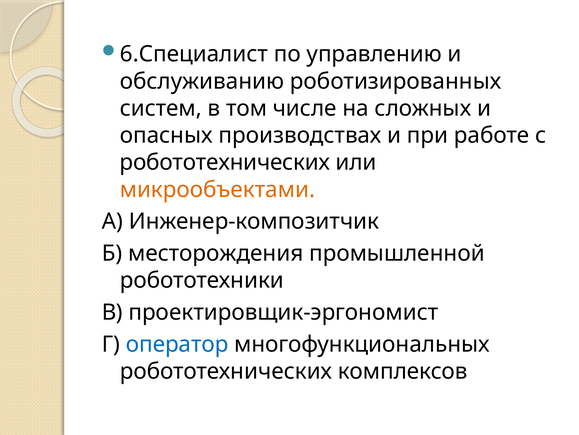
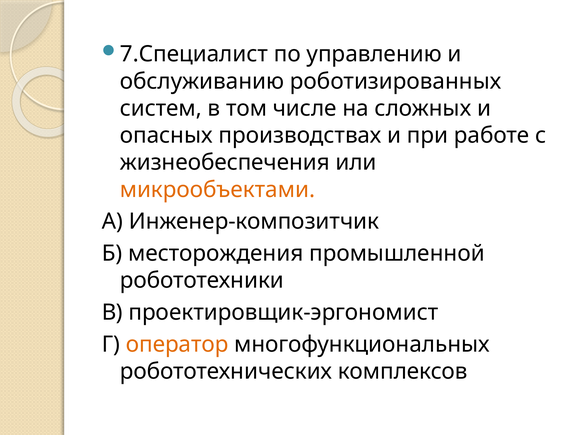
6.Специалист: 6.Специалист -> 7.Специалист
робототехнических at (225, 162): робототехнических -> жизнеобеспечения
оператор colour: blue -> orange
